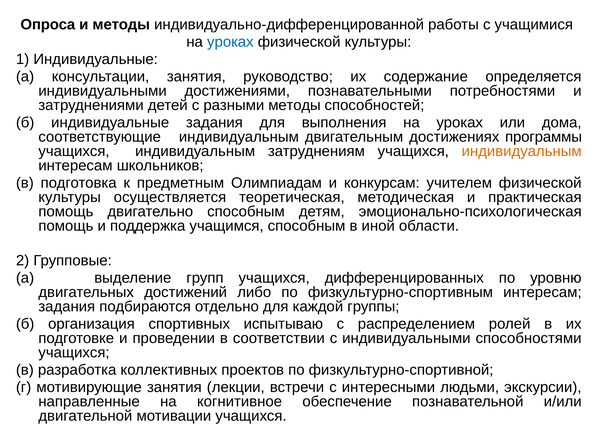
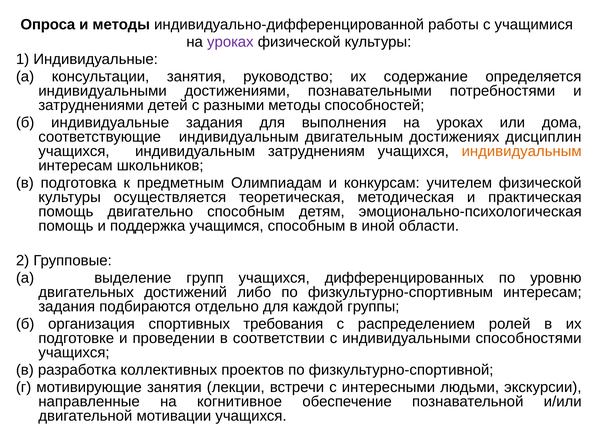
уроках at (230, 42) colour: blue -> purple
программы: программы -> дисциплин
испытываю: испытываю -> требования
